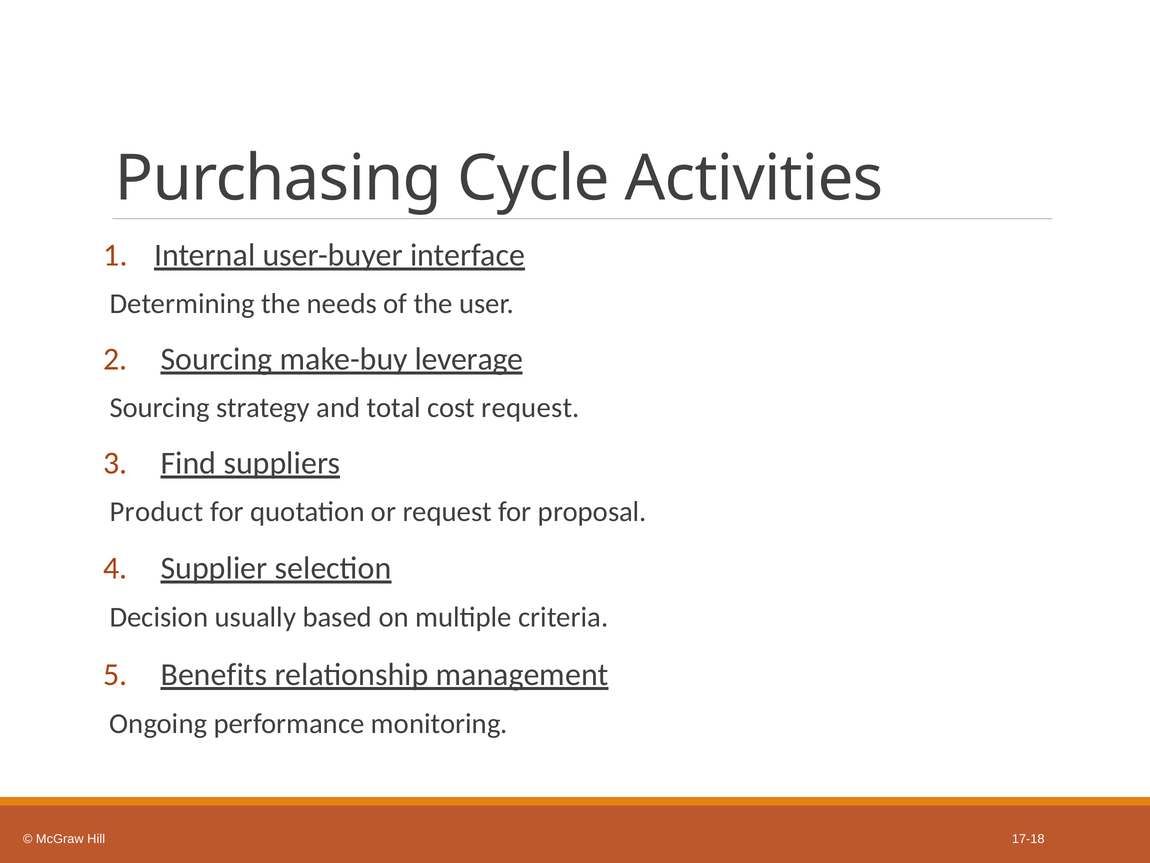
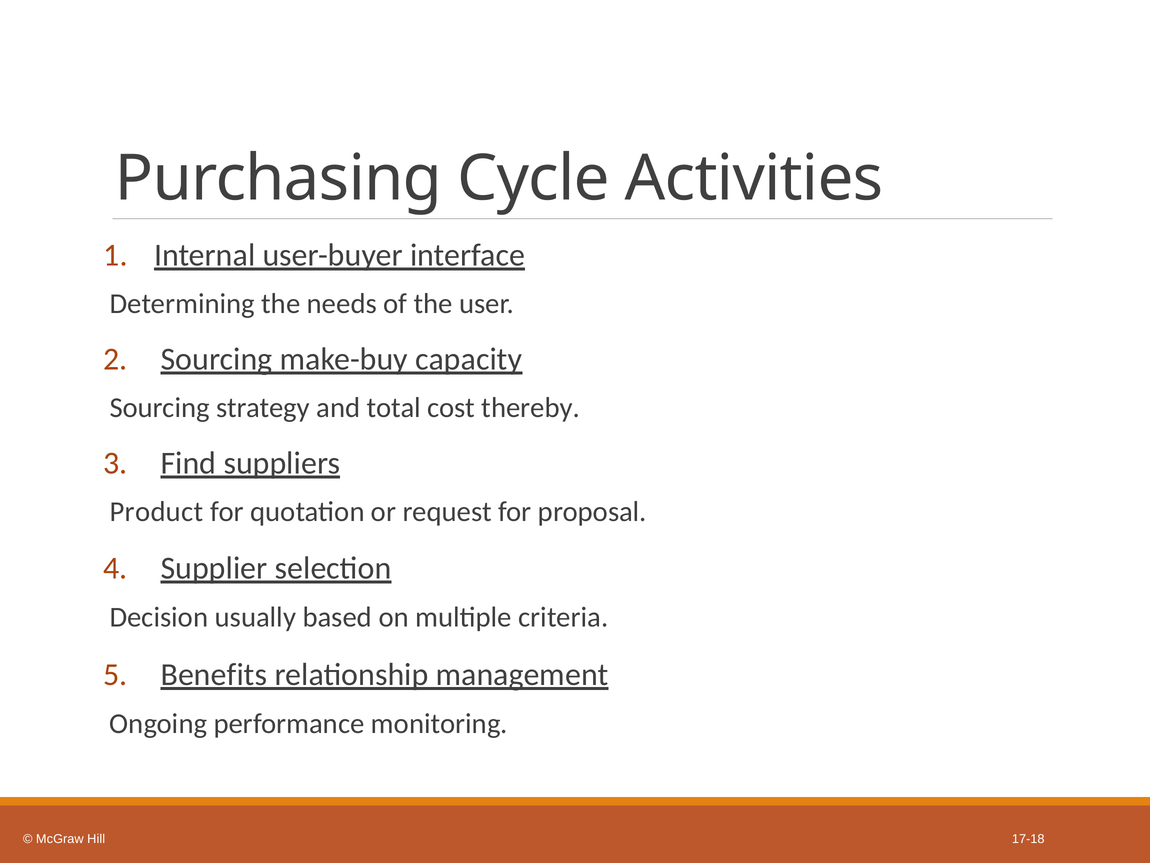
leverage: leverage -> capacity
cost request: request -> thereby
